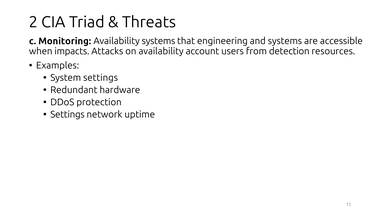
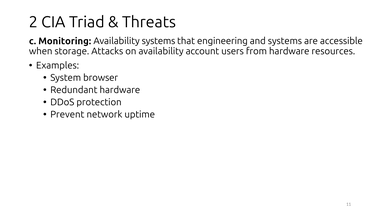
impacts: impacts -> storage
from detection: detection -> hardware
System settings: settings -> browser
Settings at (67, 114): Settings -> Prevent
